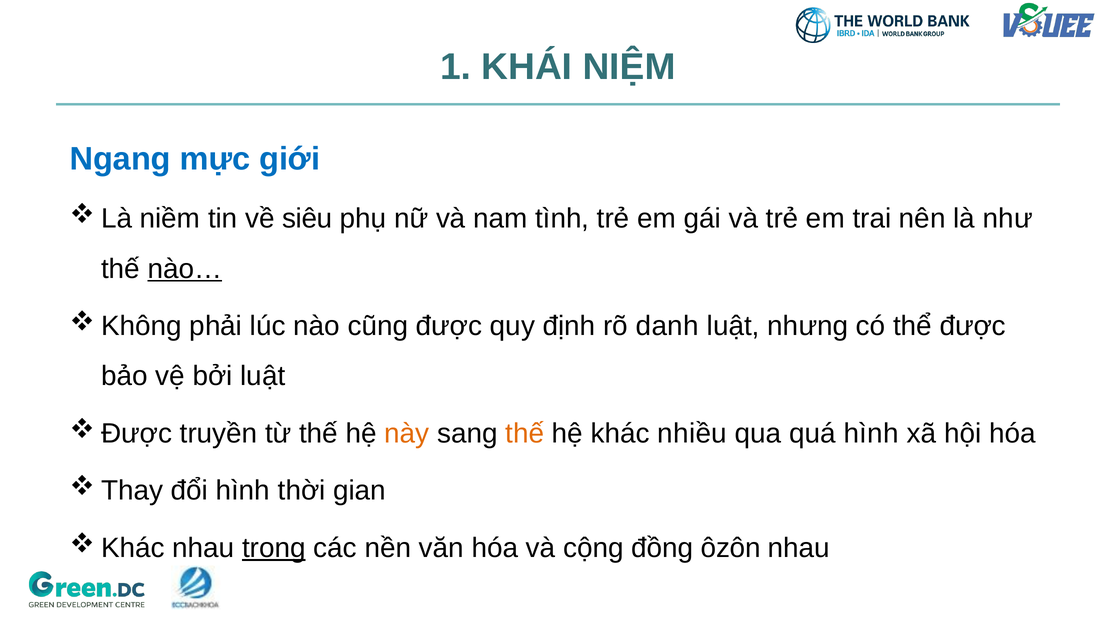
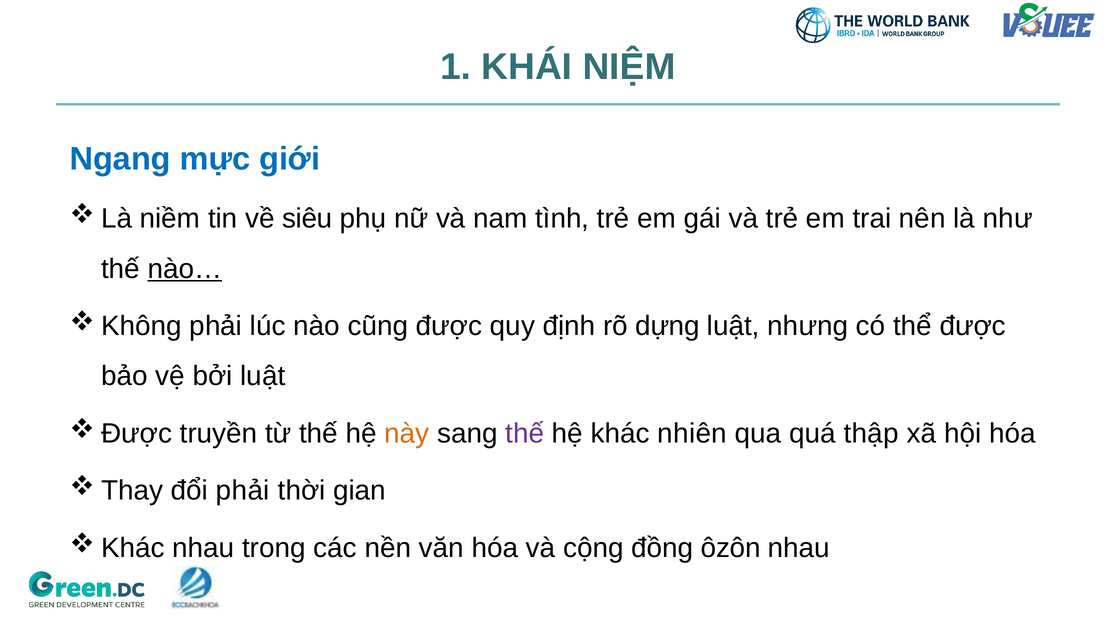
danh: danh -> dựng
thế at (525, 433) colour: orange -> purple
nhiều: nhiều -> nhiên
quá hình: hình -> thập
đổi hình: hình -> phải
trong underline: present -> none
